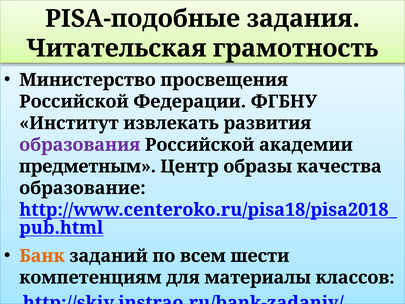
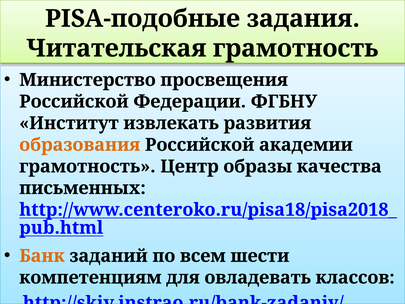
образования colour: purple -> orange
предметным at (88, 166): предметным -> грамотность
образование: образование -> письменных
материалы: материалы -> овладевать
